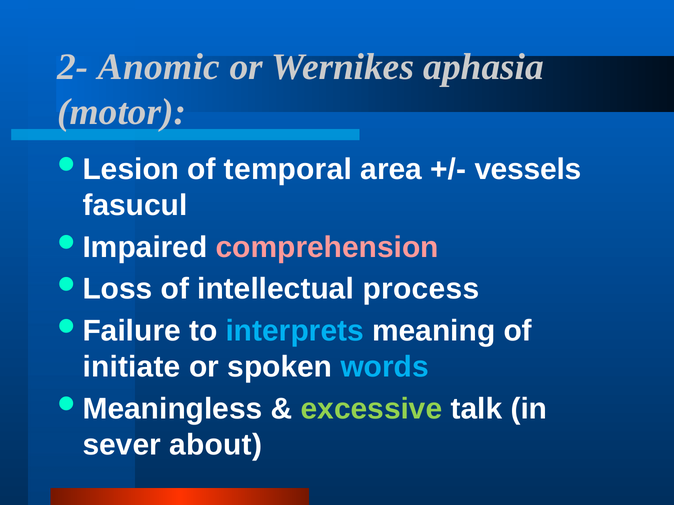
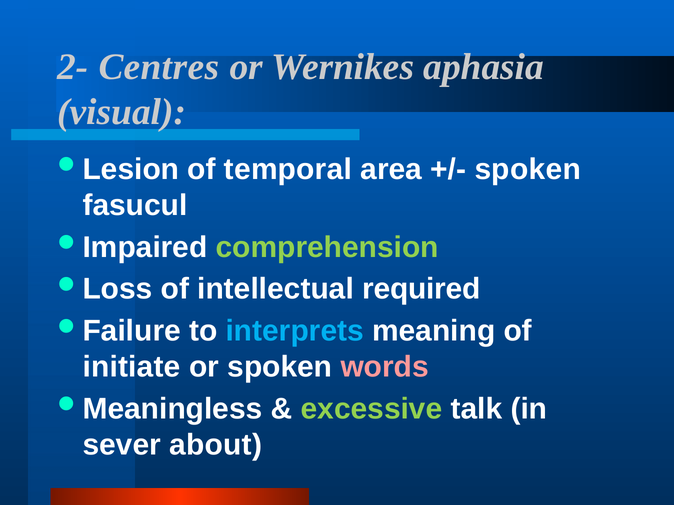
Anomic: Anomic -> Centres
motor: motor -> visual
vessels at (528, 169): vessels -> spoken
comprehension colour: pink -> light green
process: process -> required
words colour: light blue -> pink
